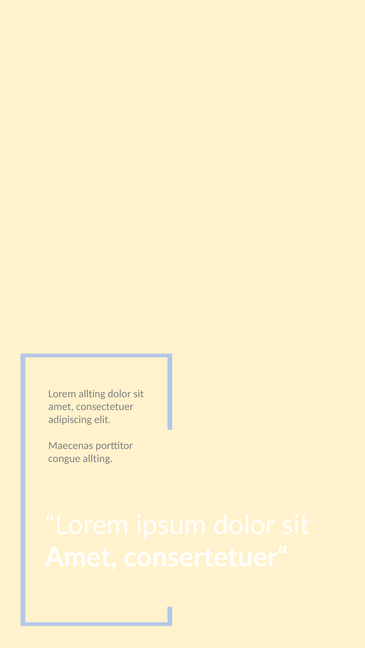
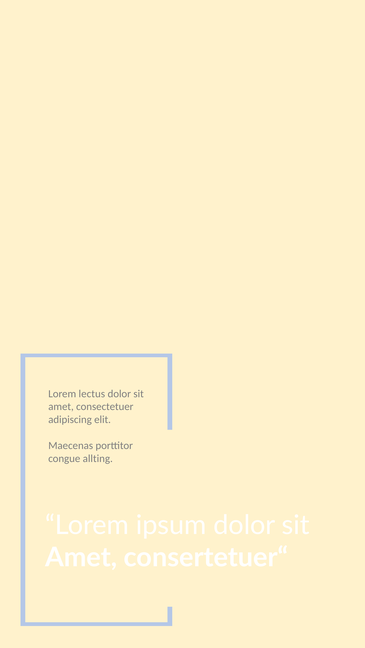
Lorem allting: allting -> lectus
